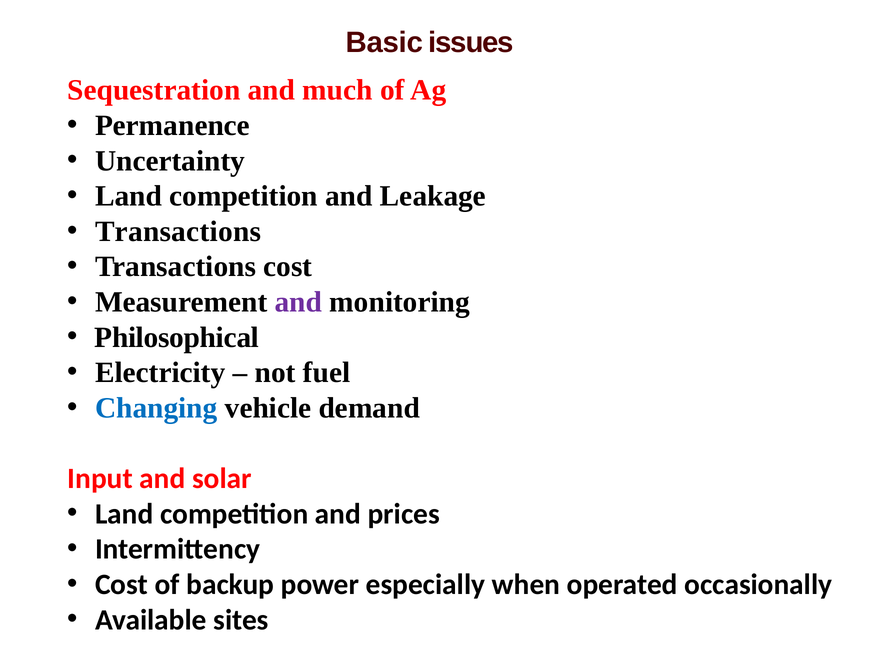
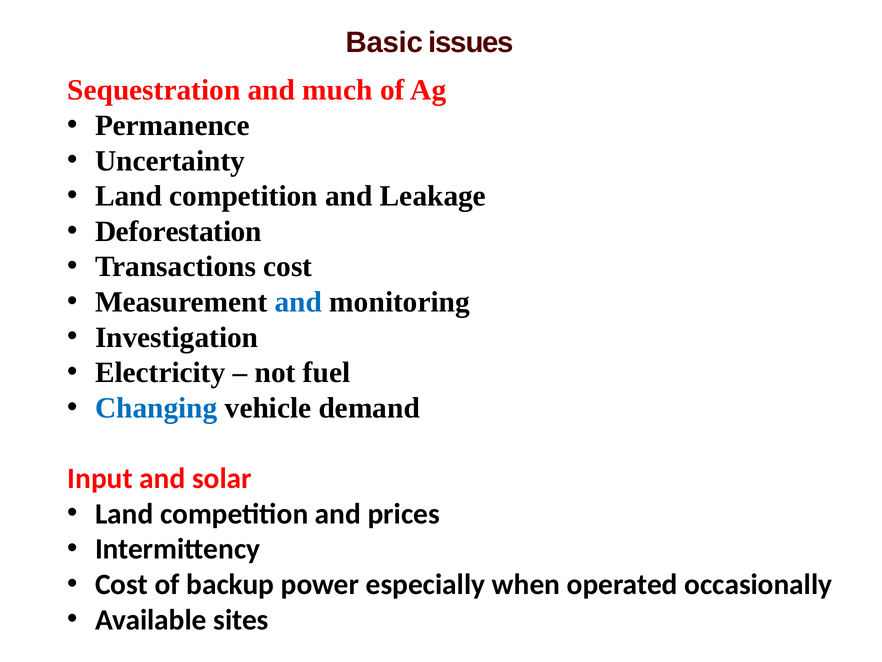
Transactions at (178, 231): Transactions -> Deforestation
and at (298, 302) colour: purple -> blue
Philosophical: Philosophical -> Investigation
